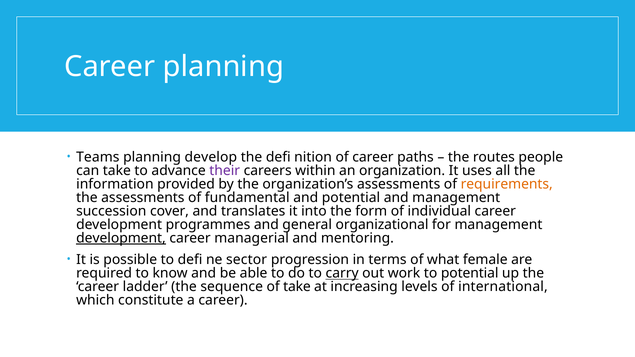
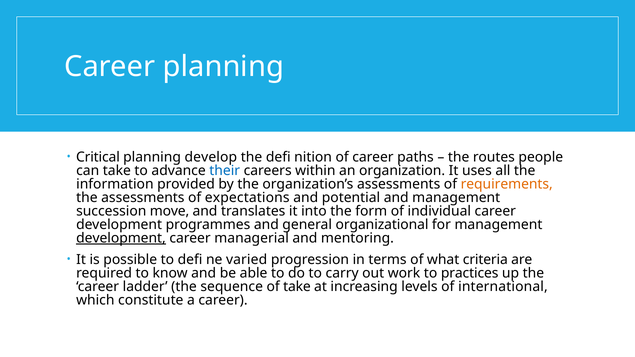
Teams: Teams -> Critical
their colour: purple -> blue
fundamental: fundamental -> expectations
cover: cover -> move
sector: sector -> varied
female: female -> criteria
carry underline: present -> none
to potential: potential -> practices
